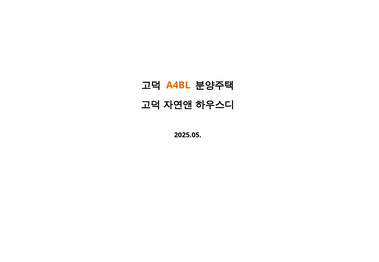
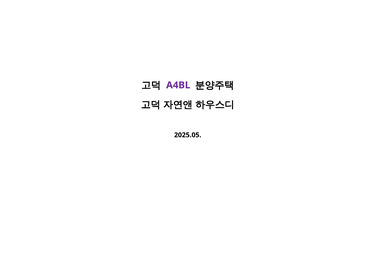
A4BL colour: orange -> purple
